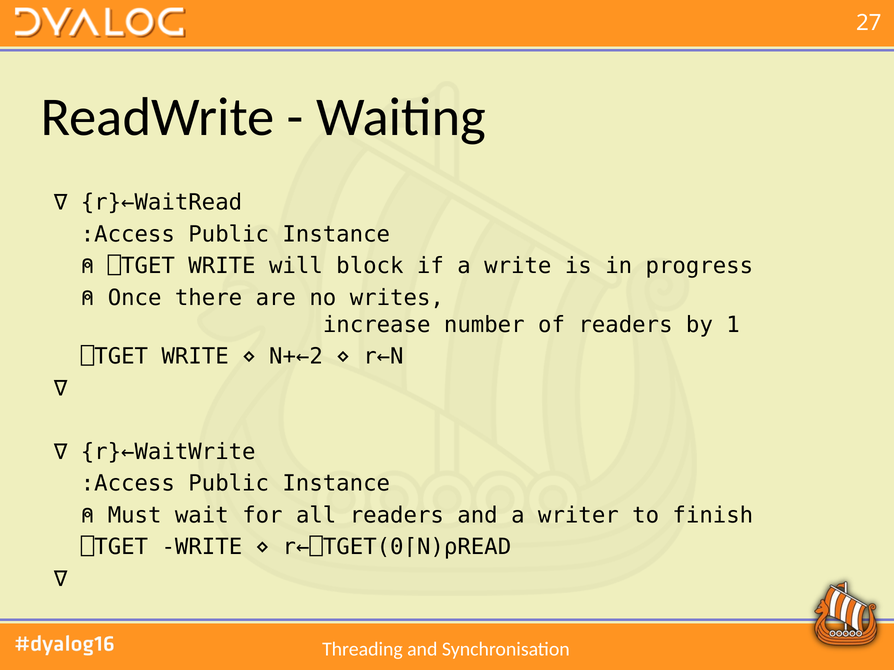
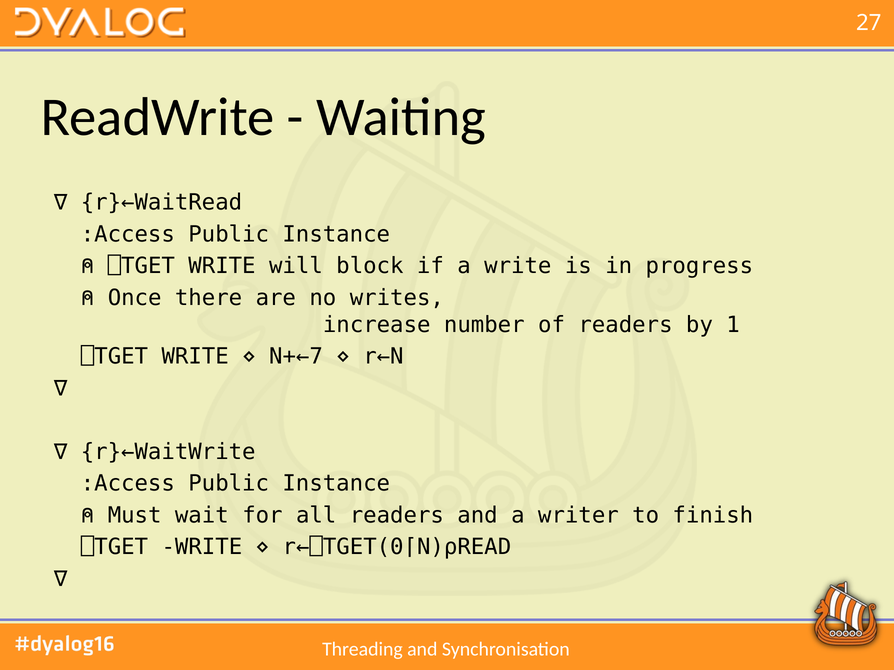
N+←2: N+←2 -> N+←7
